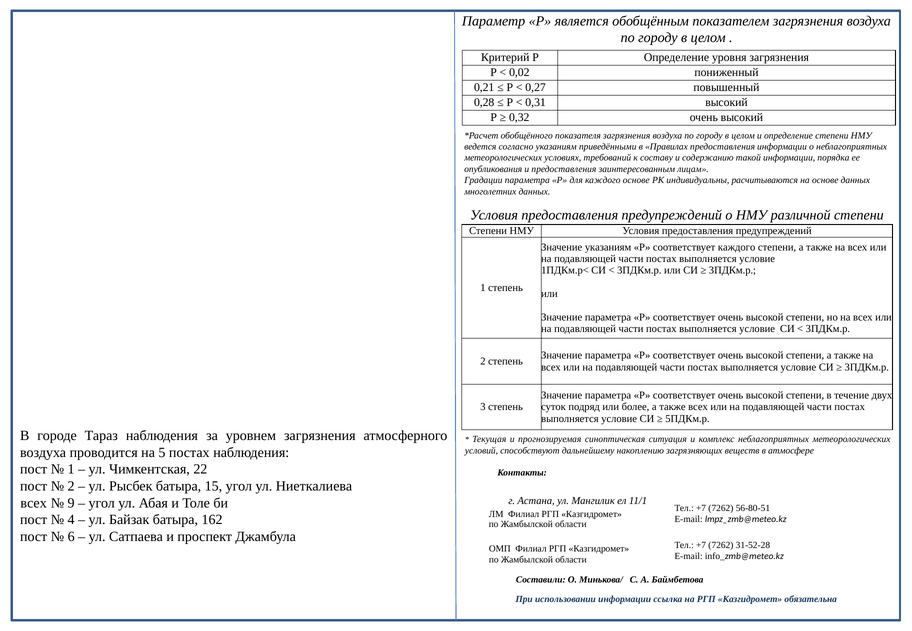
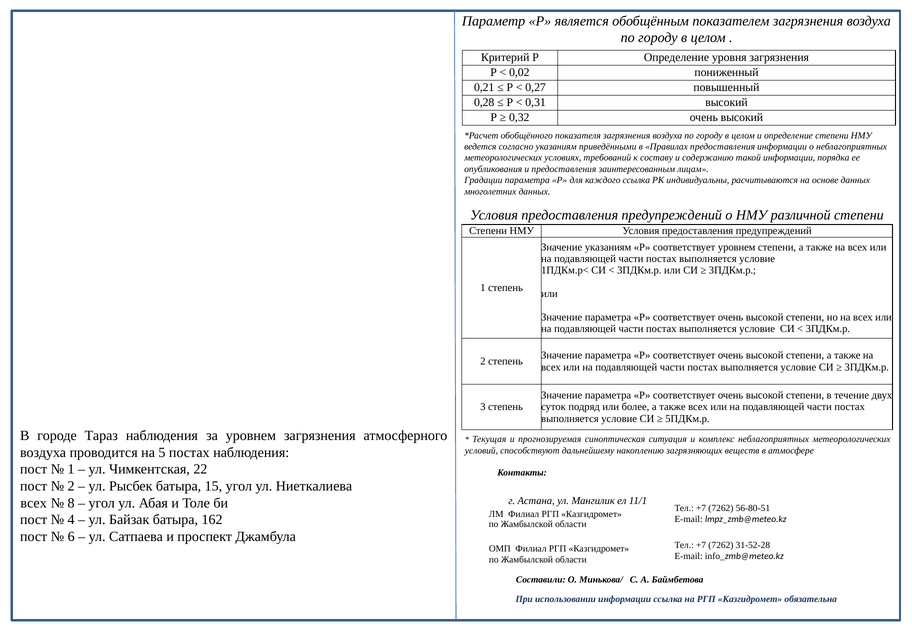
каждого основе: основе -> ссылка
соответствует каждого: каждого -> уровнем
9: 9 -> 8
